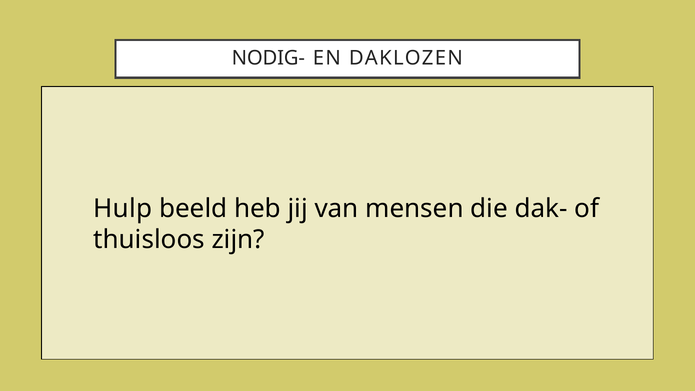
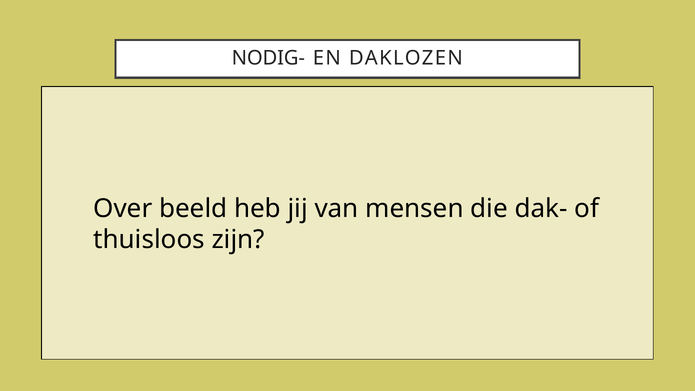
Hulp: Hulp -> Over
